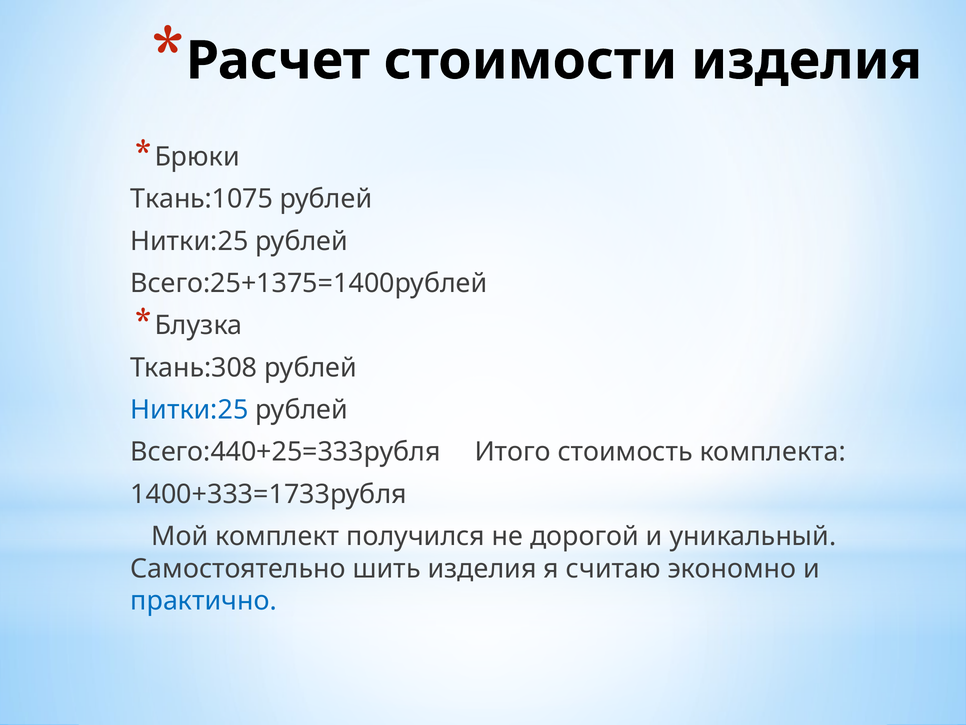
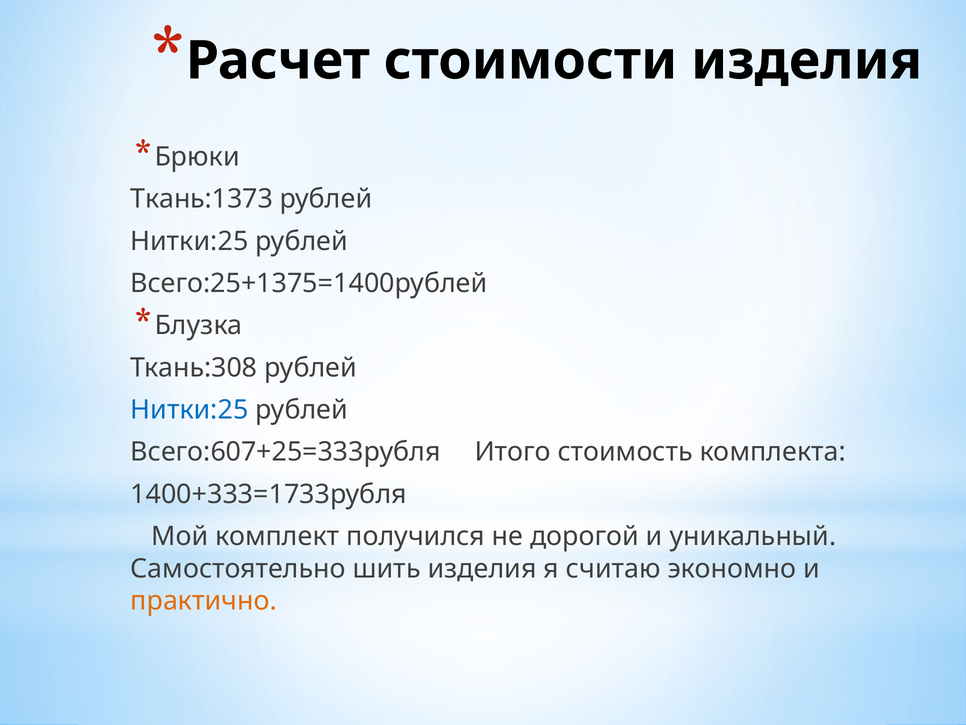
Ткань:1075: Ткань:1075 -> Ткань:1373
Всего:440+25=333рубля: Всего:440+25=333рубля -> Всего:607+25=333рубля
практично colour: blue -> orange
